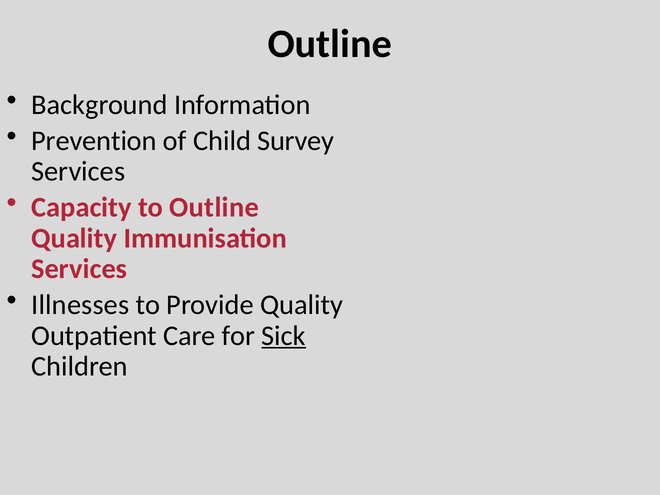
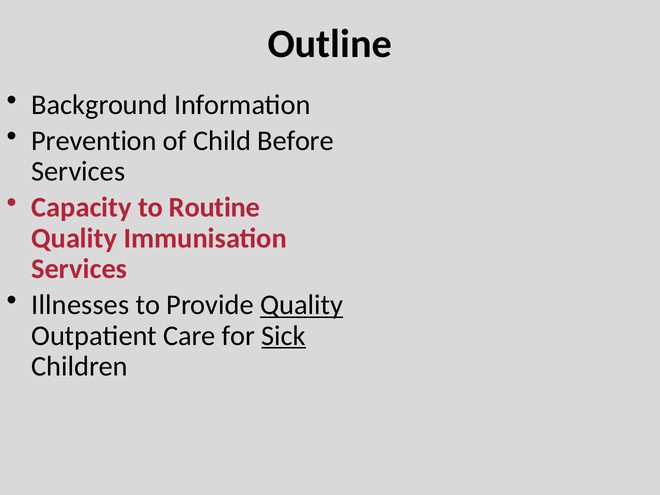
Survey: Survey -> Before
to Outline: Outline -> Routine
Quality at (302, 305) underline: none -> present
